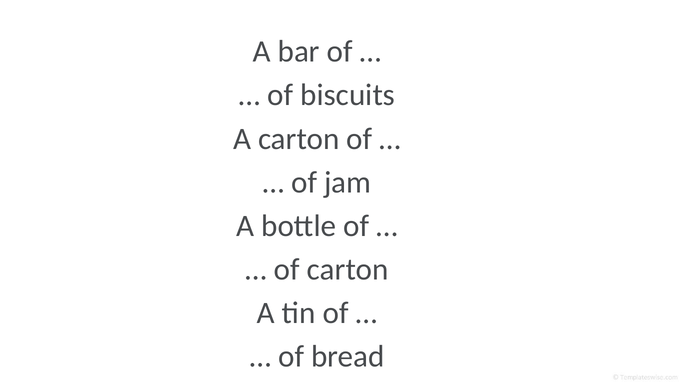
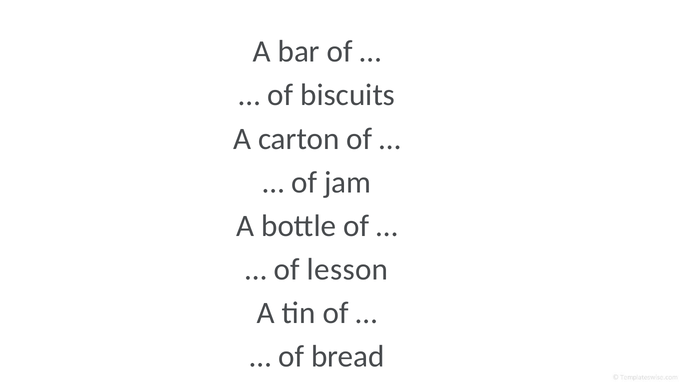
of carton: carton -> lesson
